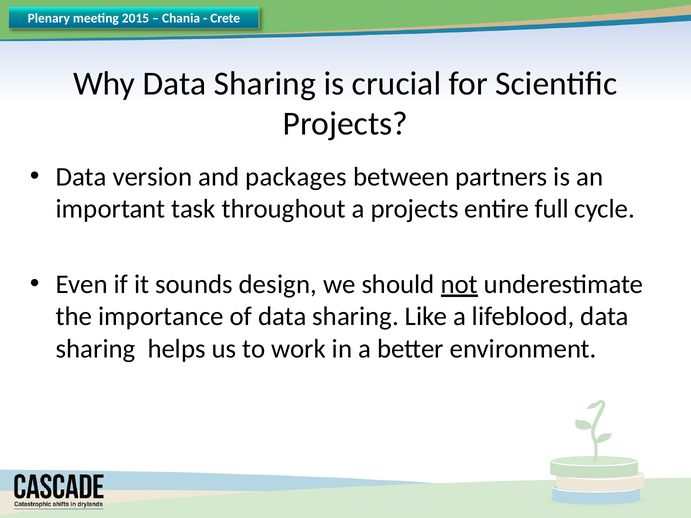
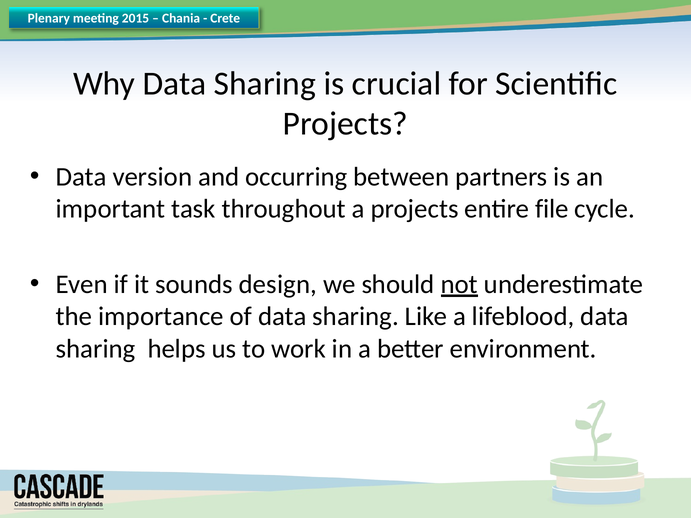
packages: packages -> occurring
full: full -> file
